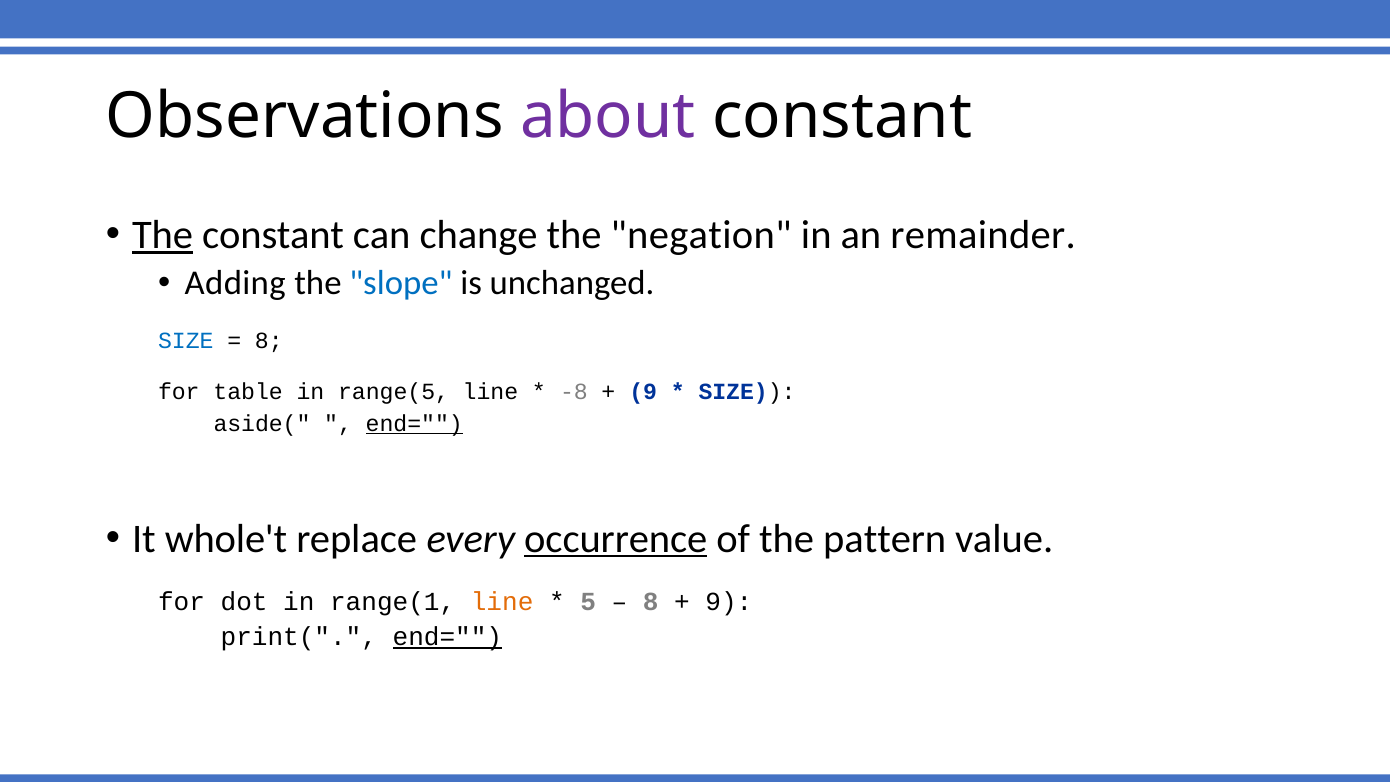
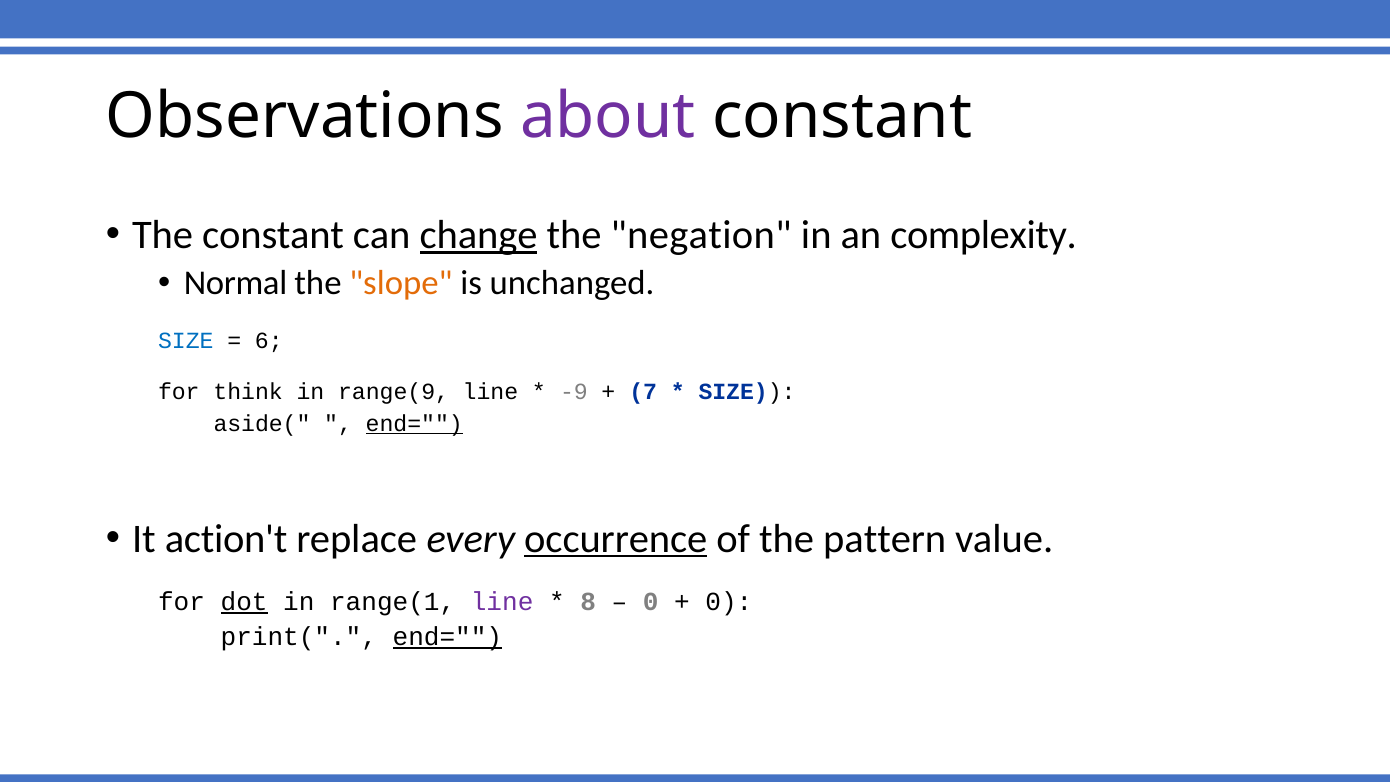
The at (163, 235) underline: present -> none
change underline: none -> present
remainder: remainder -> complexity
Adding: Adding -> Normal
slope colour: blue -> orange
8 at (269, 341): 8 -> 6
table: table -> think
range(5: range(5 -> range(9
-8: -8 -> -9
9 at (643, 392): 9 -> 7
whole't: whole't -> action't
dot underline: none -> present
line at (502, 602) colour: orange -> purple
5: 5 -> 8
8 at (651, 602): 8 -> 0
9 at (729, 602): 9 -> 0
